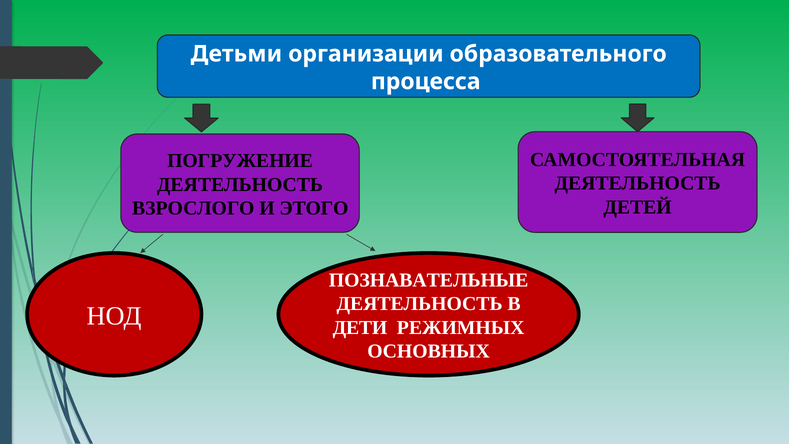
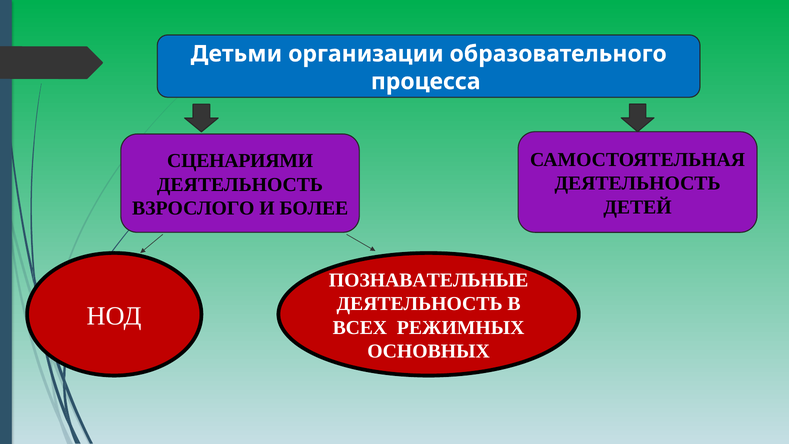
ПОГРУЖЕНИЕ: ПОГРУЖЕНИЕ -> СЦЕНАРИЯМИ
ЭТОГО: ЭТОГО -> БОЛЕЕ
ДЕТИ: ДЕТИ -> ВСЕХ
